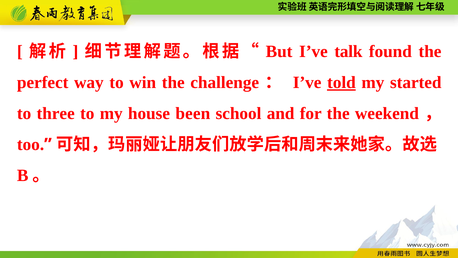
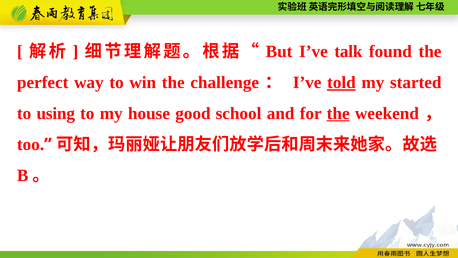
three: three -> using
been: been -> good
the at (338, 113) underline: none -> present
